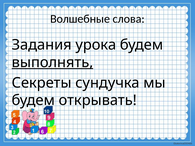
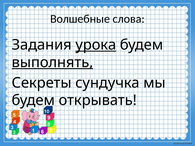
урока underline: none -> present
